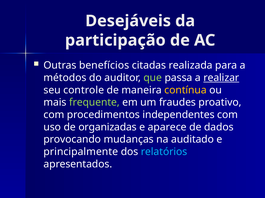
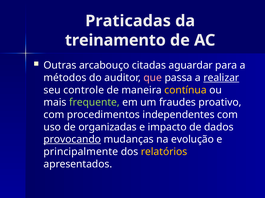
Desejáveis: Desejáveis -> Praticadas
participação: participação -> treinamento
benefícios: benefícios -> arcabouço
realizada: realizada -> aguardar
que colour: light green -> pink
aparece: aparece -> impacto
provocando underline: none -> present
auditado: auditado -> evolução
relatórios colour: light blue -> yellow
